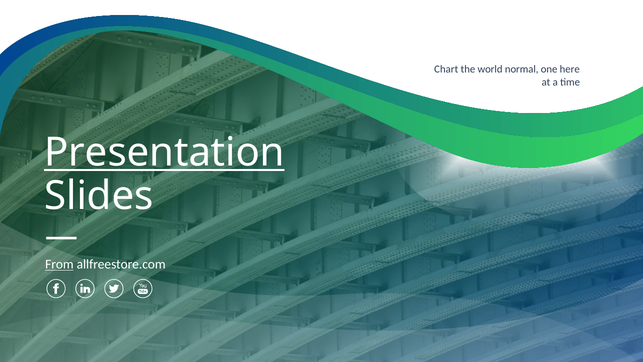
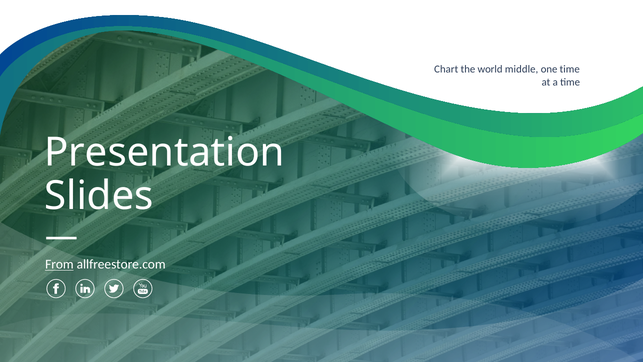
normal: normal -> middle
one here: here -> time
Presentation underline: present -> none
